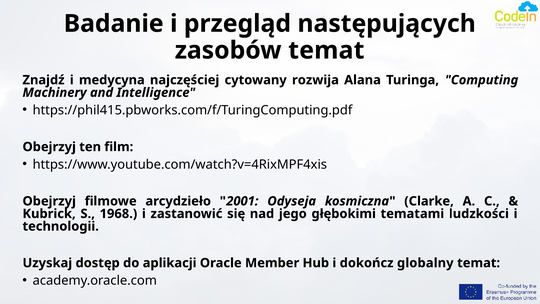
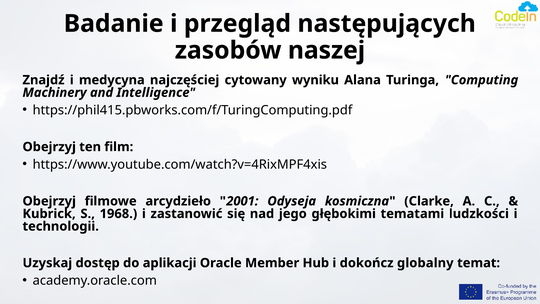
zasobów temat: temat -> naszej
rozwija: rozwija -> wyniku
